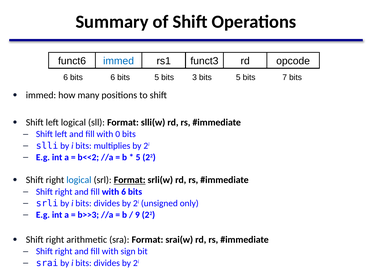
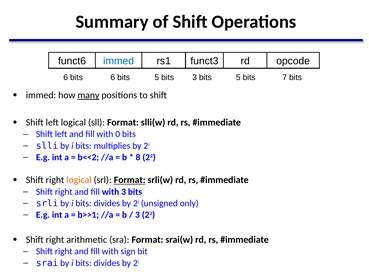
many underline: none -> present
5 at (138, 157): 5 -> 8
logical at (79, 180) colour: blue -> orange
with 6: 6 -> 3
b>>3: b>>3 -> b>>1
9 at (137, 215): 9 -> 3
